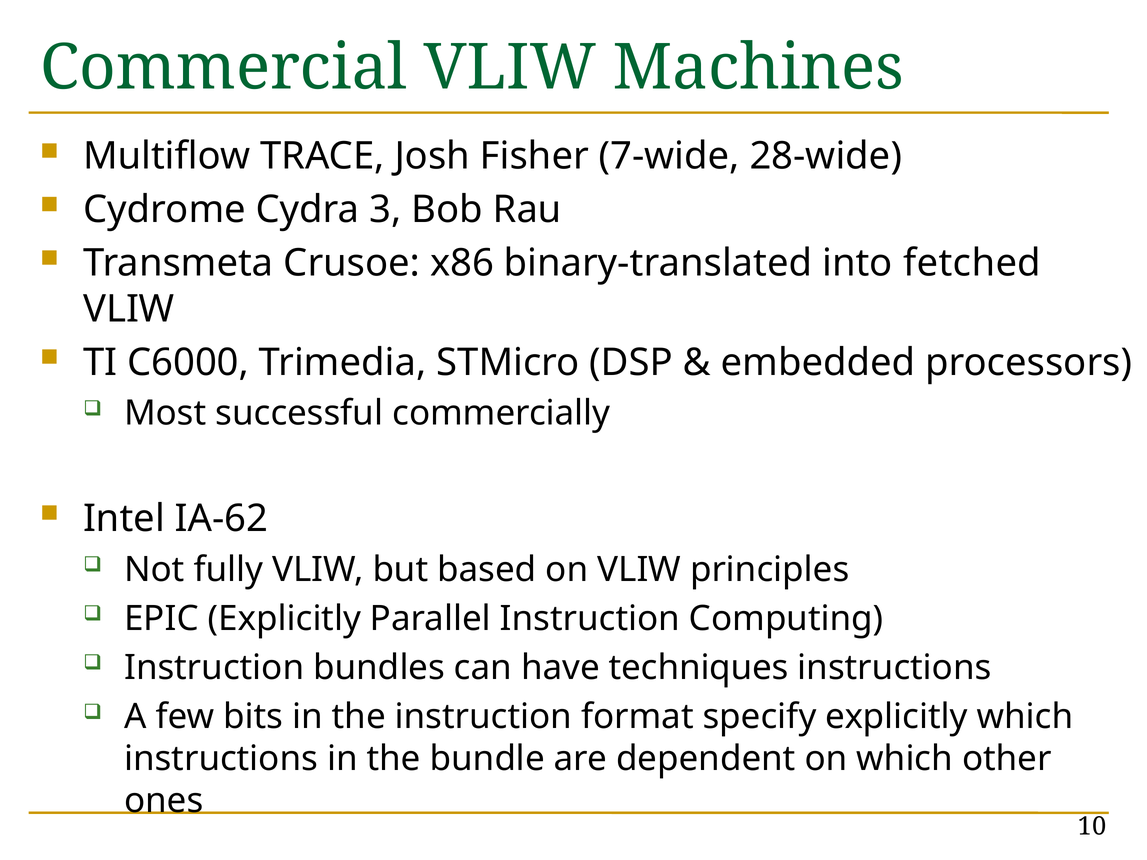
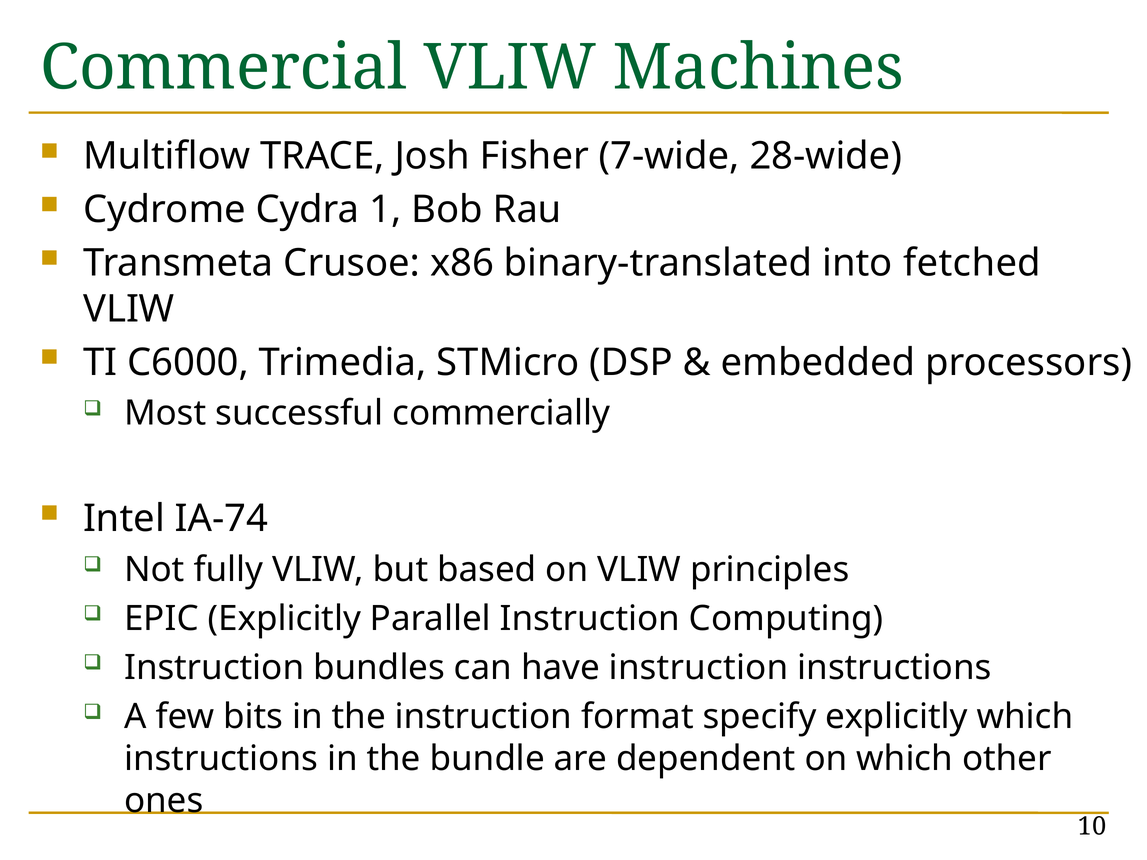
3: 3 -> 1
IA-62: IA-62 -> IA-74
have techniques: techniques -> instruction
